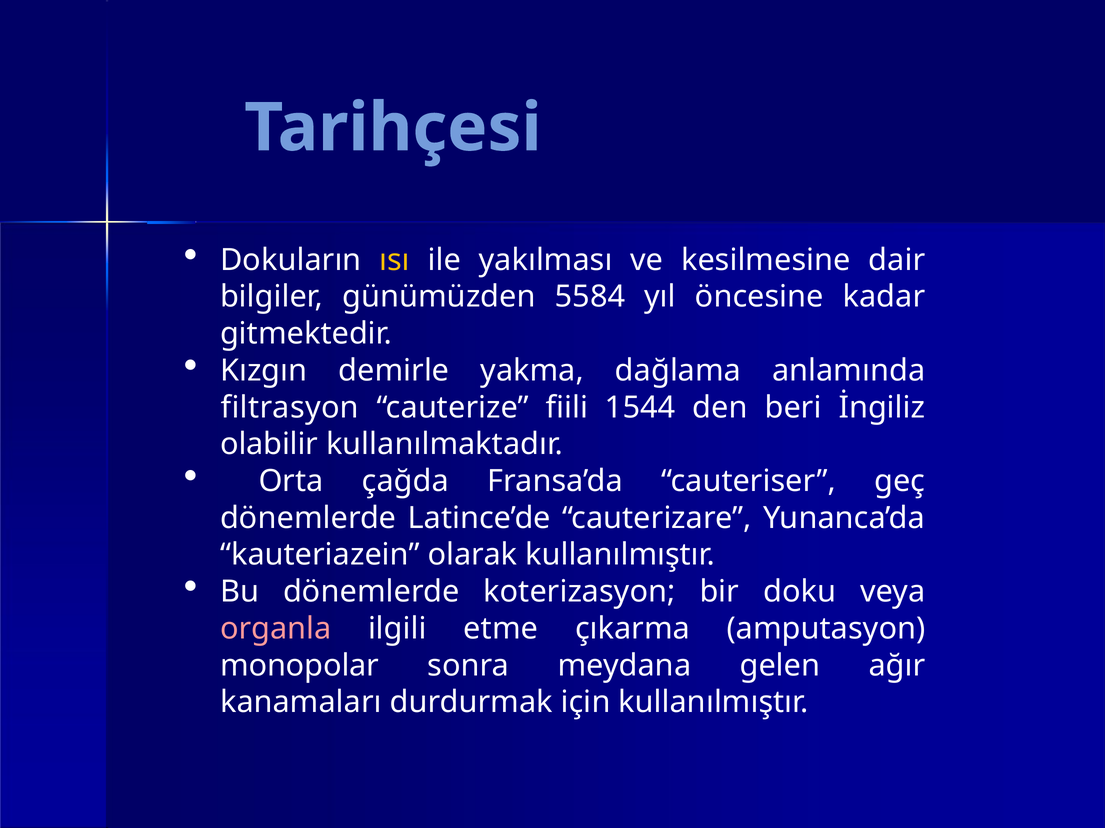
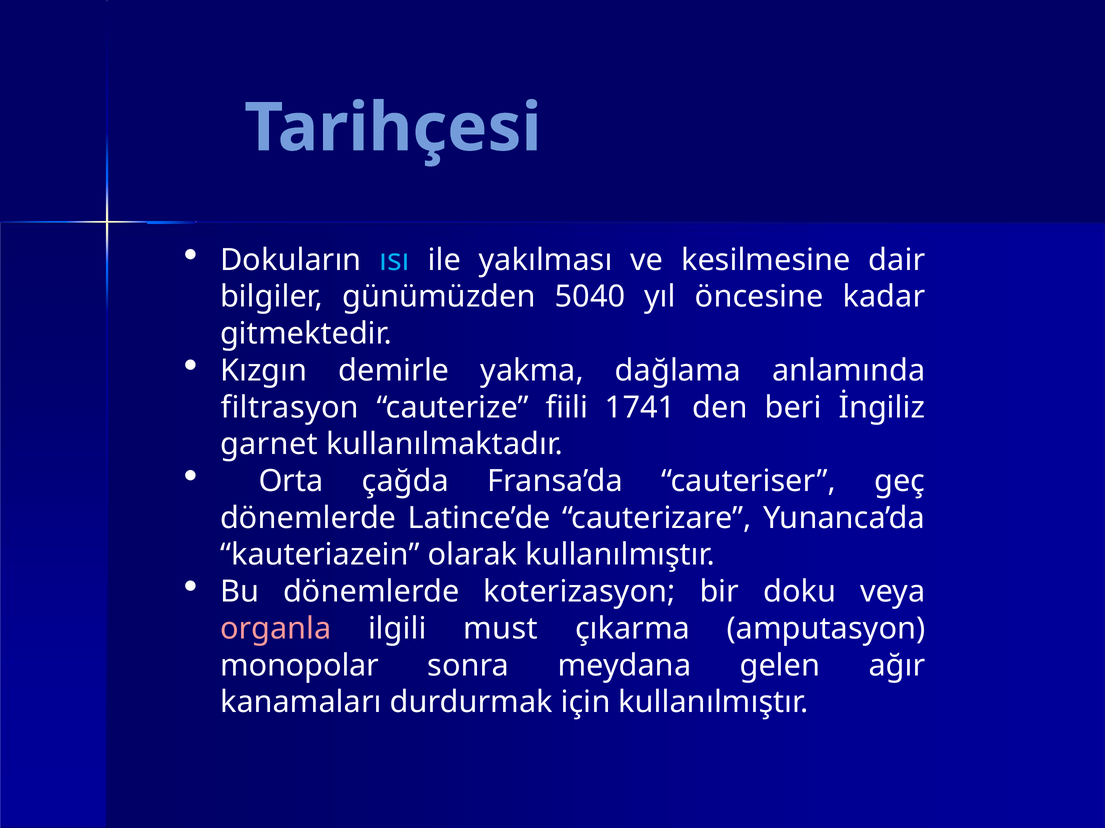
ısı colour: yellow -> light blue
5584: 5584 -> 5040
1544: 1544 -> 1741
olabilir: olabilir -> garnet
etme: etme -> must
